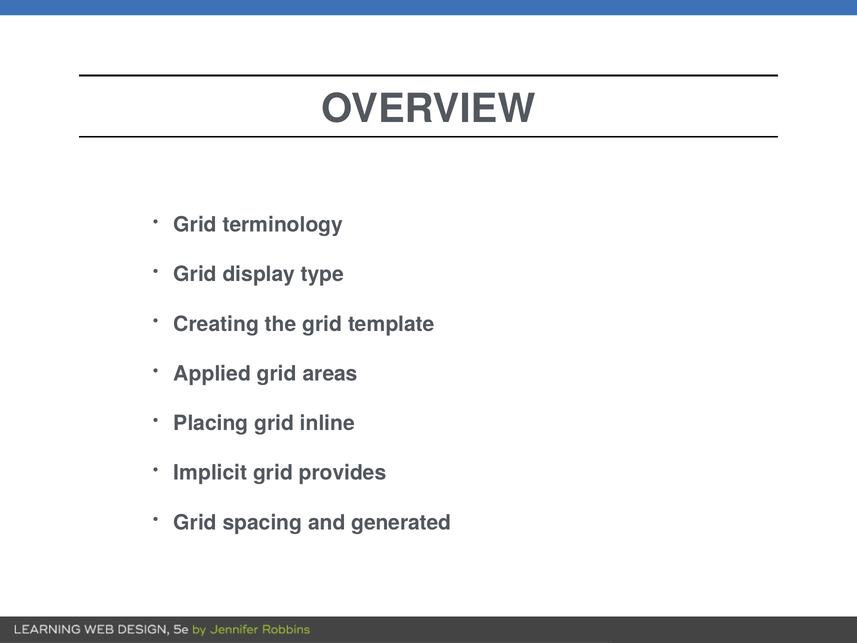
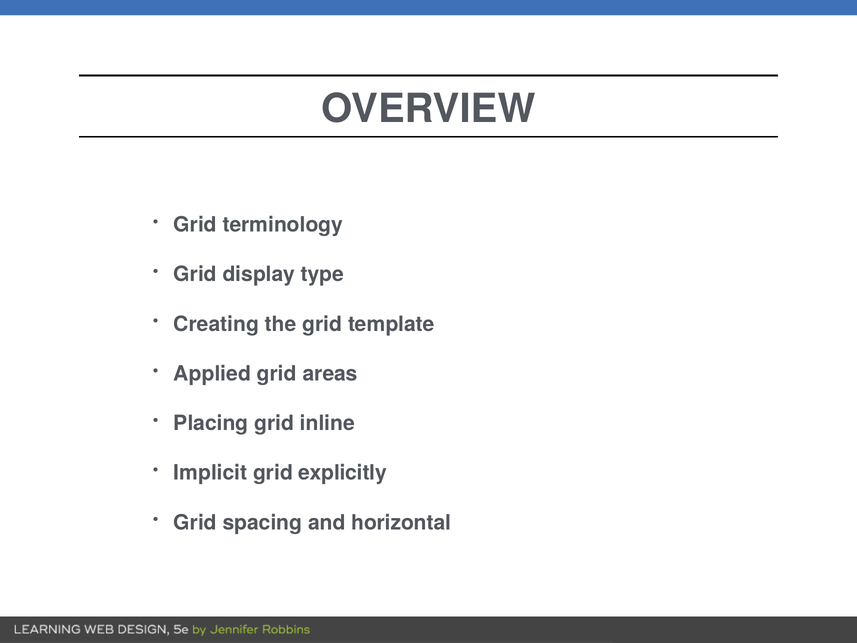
provides: provides -> explicitly
generated: generated -> horizontal
